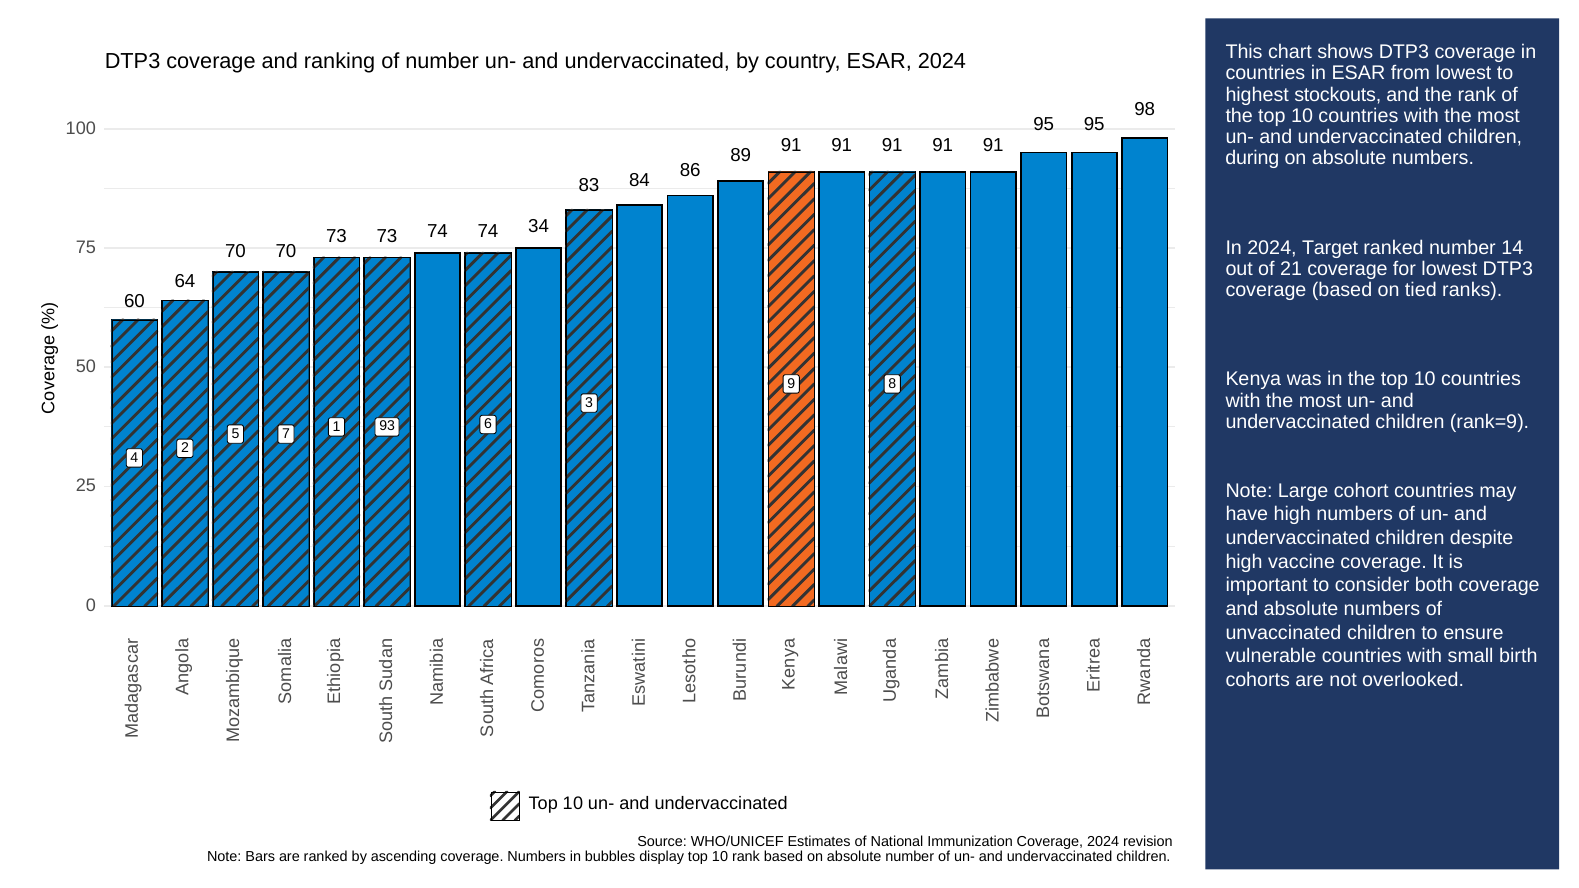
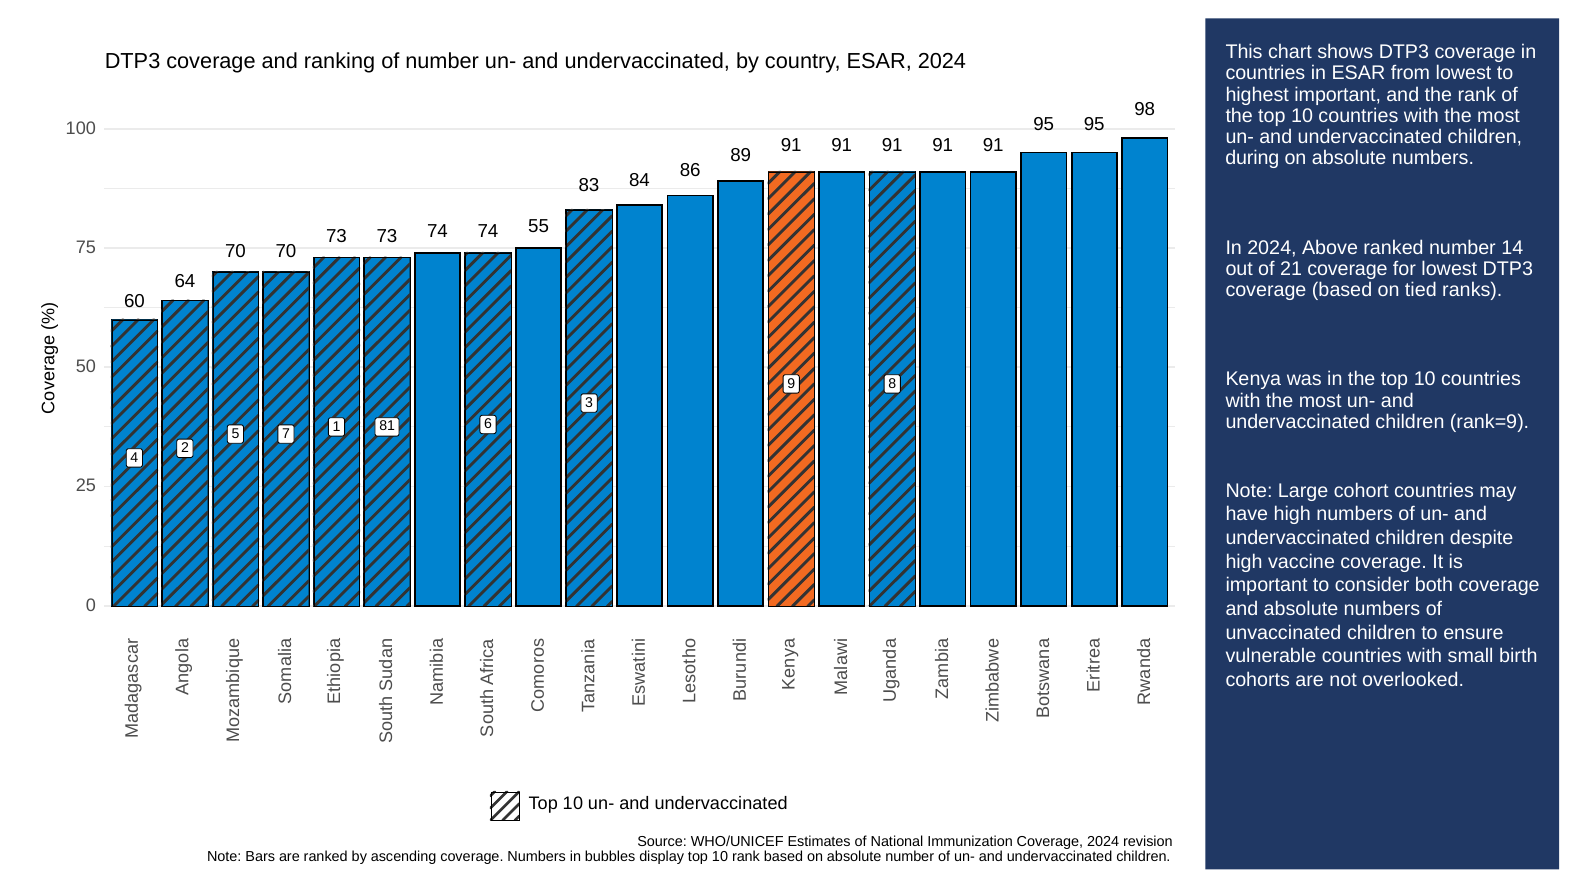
highest stockouts: stockouts -> important
34: 34 -> 55
Target: Target -> Above
93: 93 -> 81
